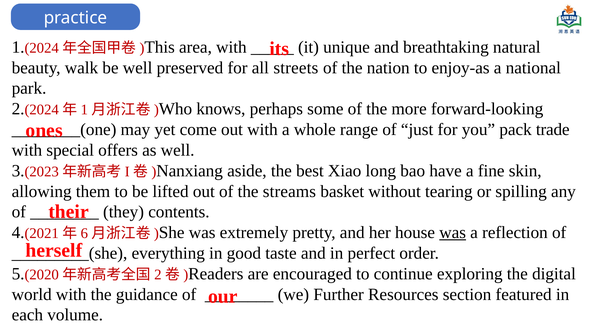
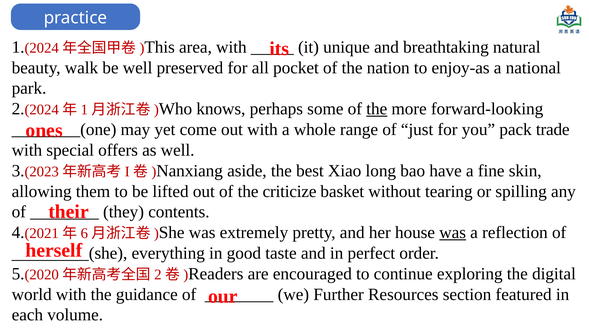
streets: streets -> pocket
the at (377, 109) underline: none -> present
streams: streams -> criticize
